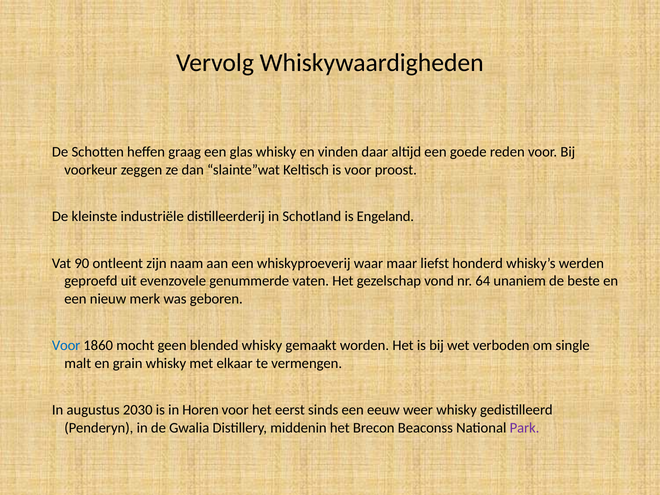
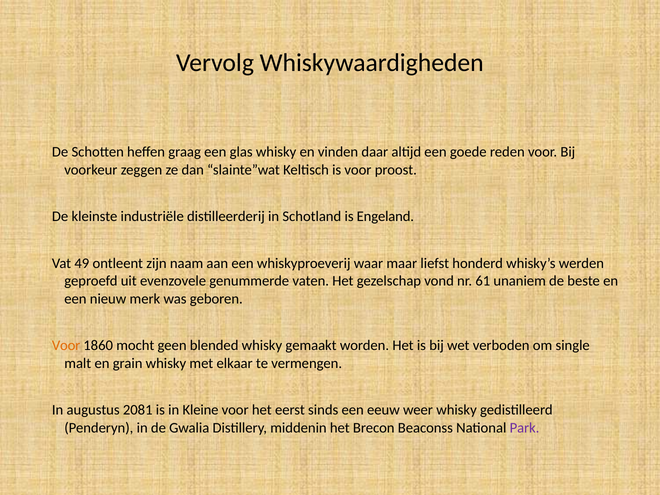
90: 90 -> 49
64: 64 -> 61
Voor at (66, 346) colour: blue -> orange
2030: 2030 -> 2081
Horen: Horen -> Kleine
